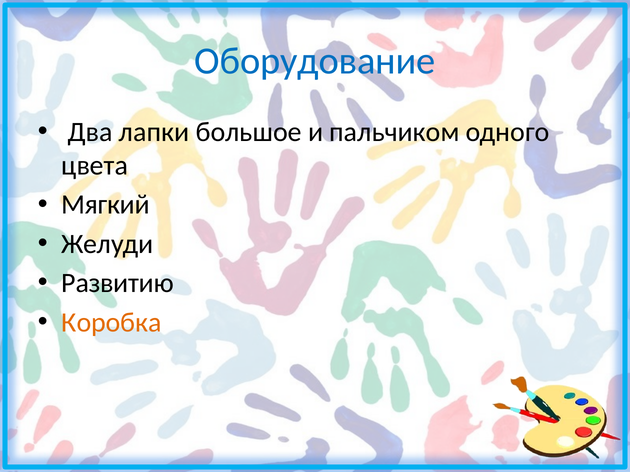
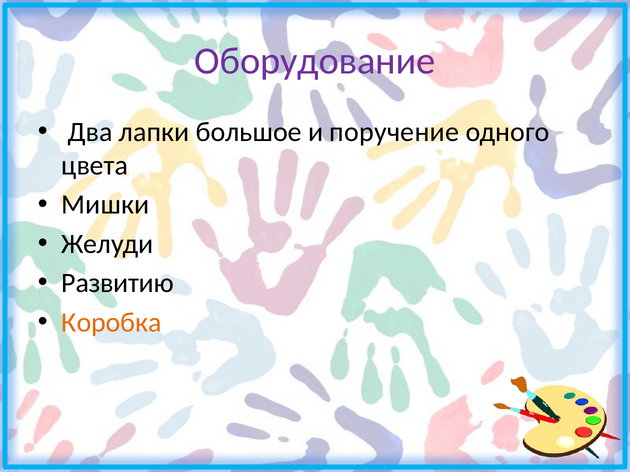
Оборудование colour: blue -> purple
пальчиком: пальчиком -> поручение
Мягкий: Мягкий -> Мишки
